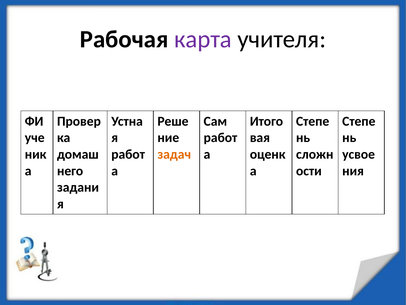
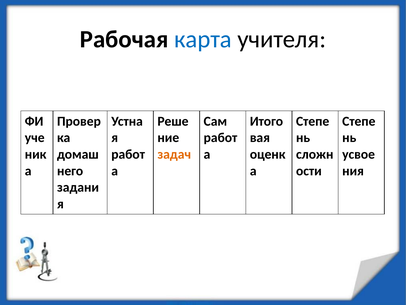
карта colour: purple -> blue
